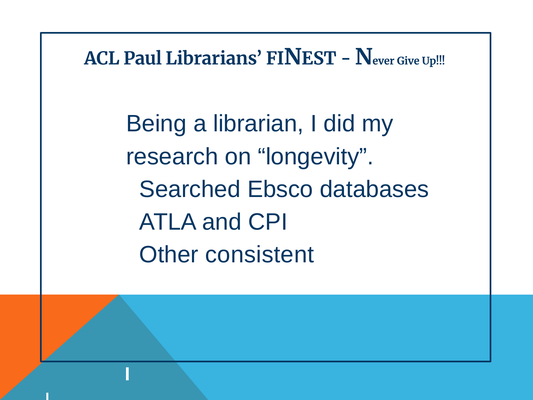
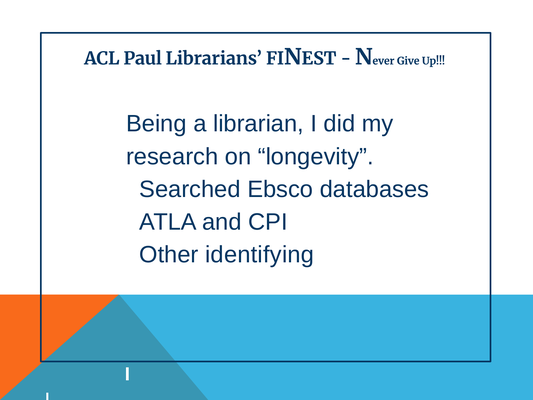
consistent: consistent -> identifying
